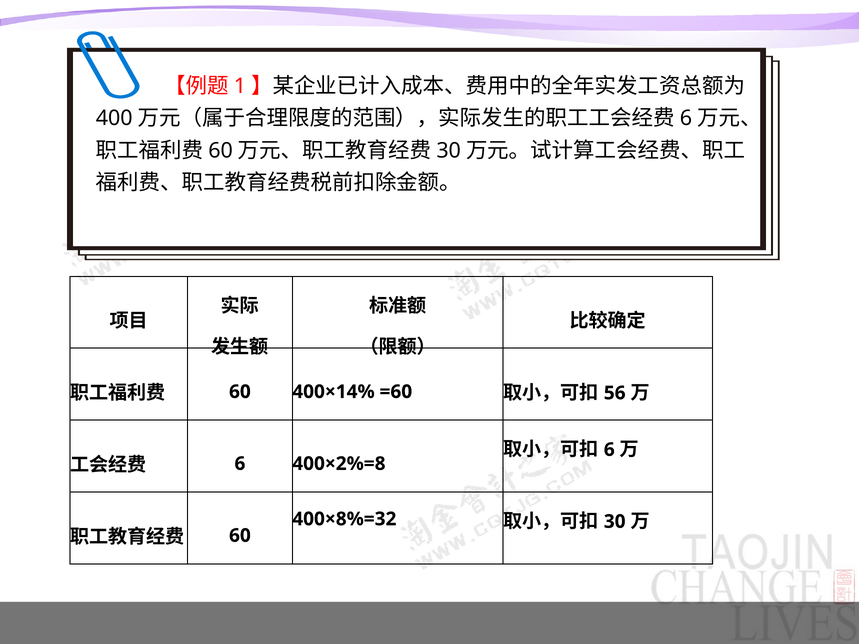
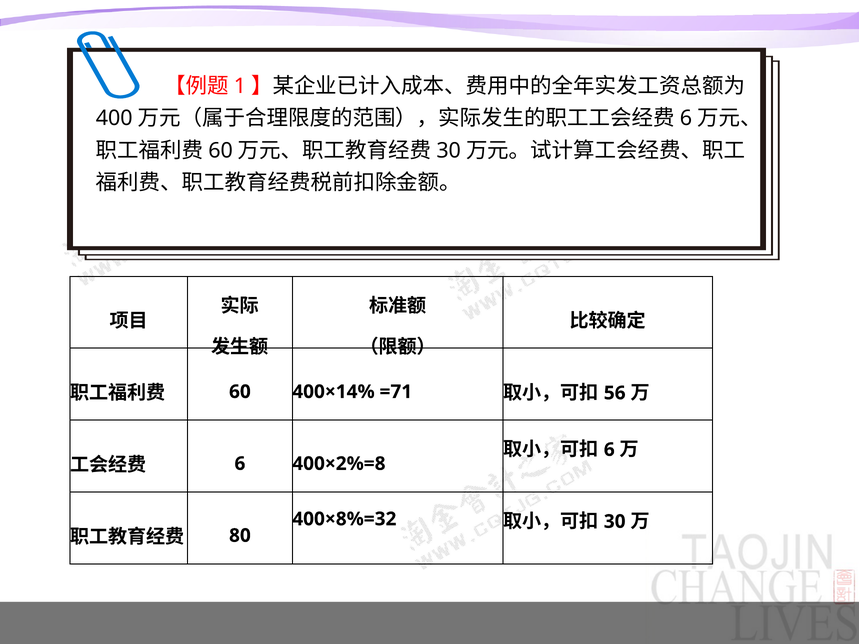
=60: =60 -> =71
60 at (240, 536): 60 -> 80
